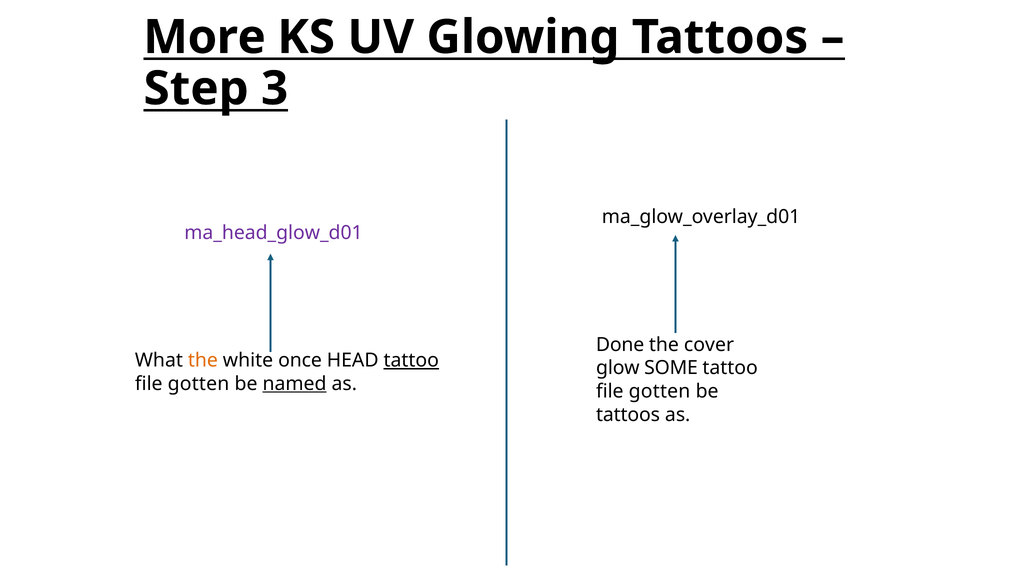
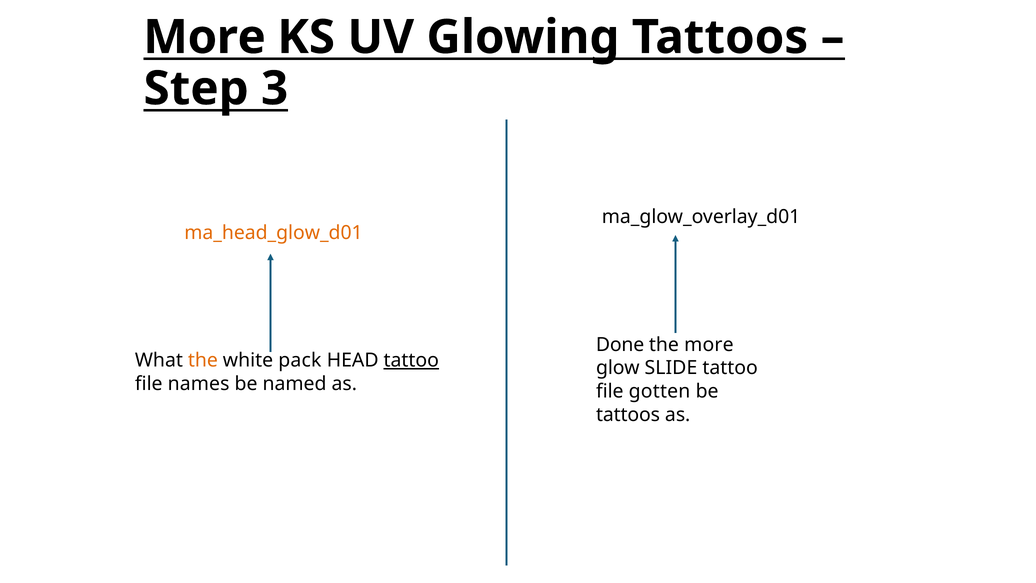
ma_head_glow_d01 colour: purple -> orange
the cover: cover -> more
once: once -> pack
SOME: SOME -> SLIDE
gotten at (199, 384): gotten -> names
named underline: present -> none
